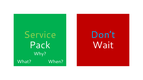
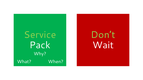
Don’t colour: light blue -> light green
